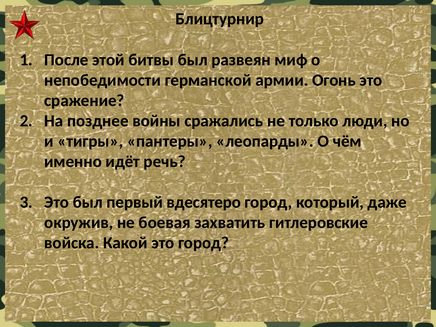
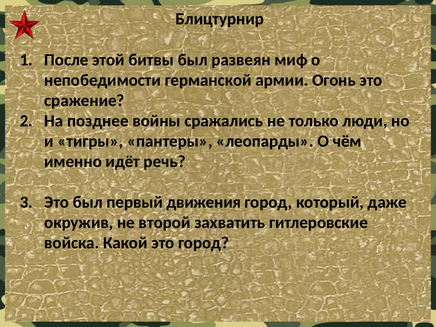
вдесятеро: вдесятеро -> движения
боевая: боевая -> второй
